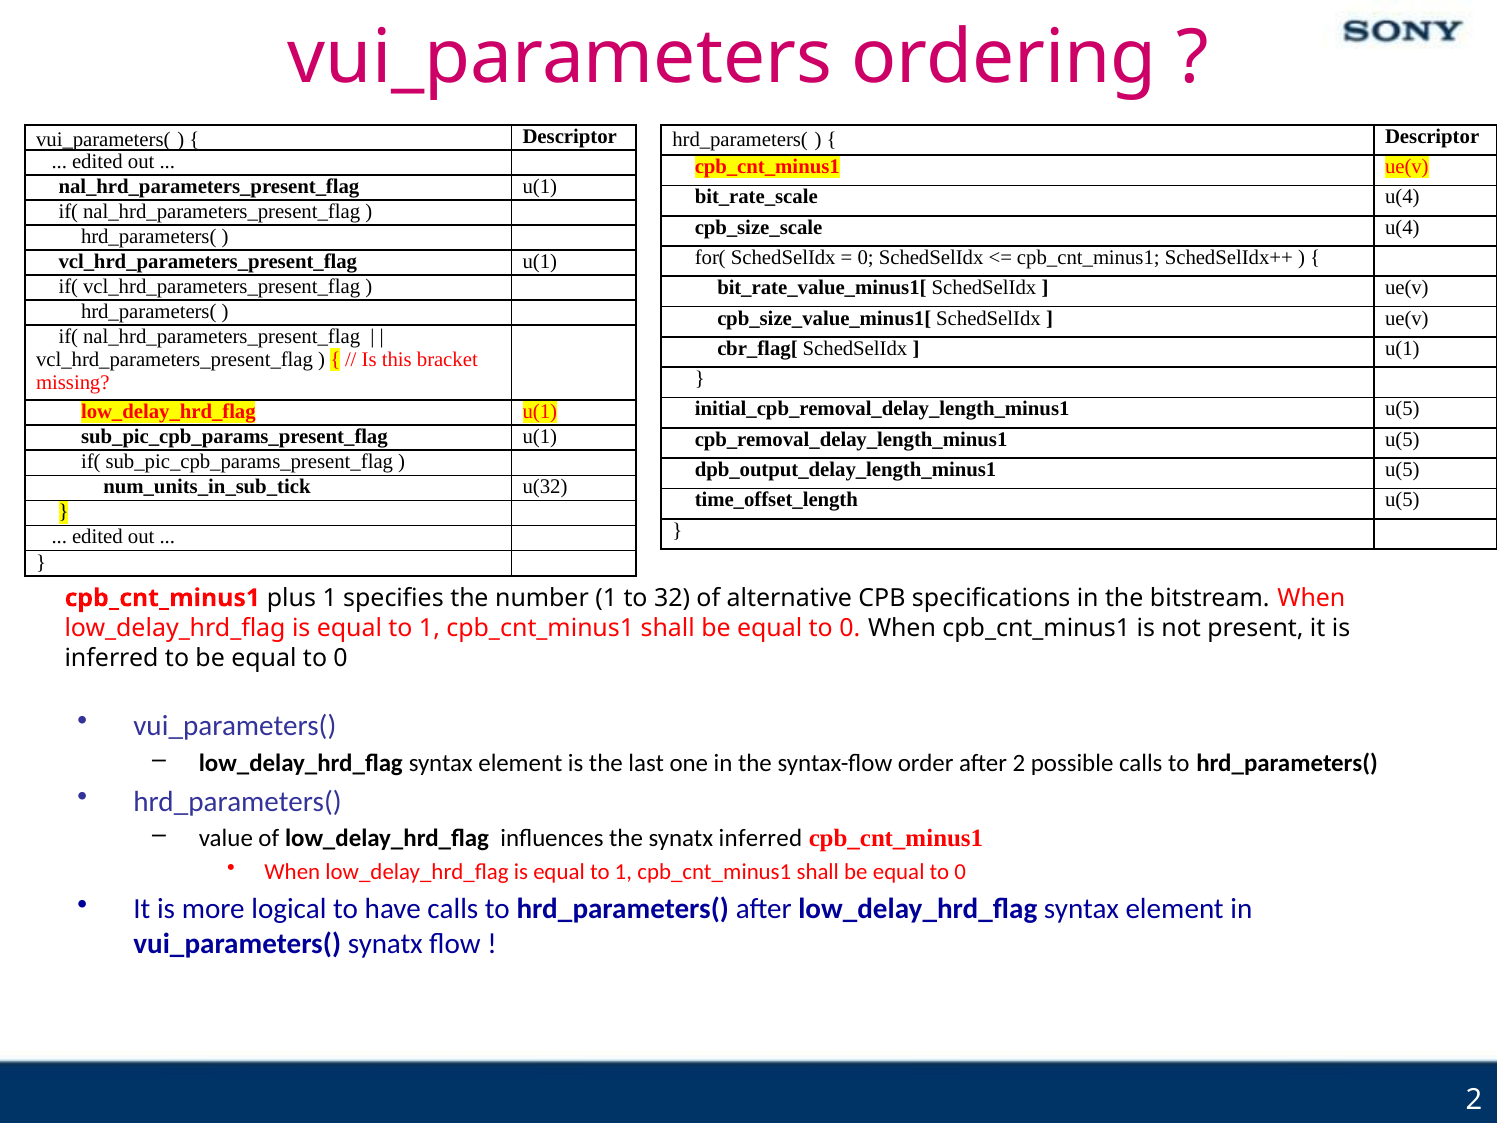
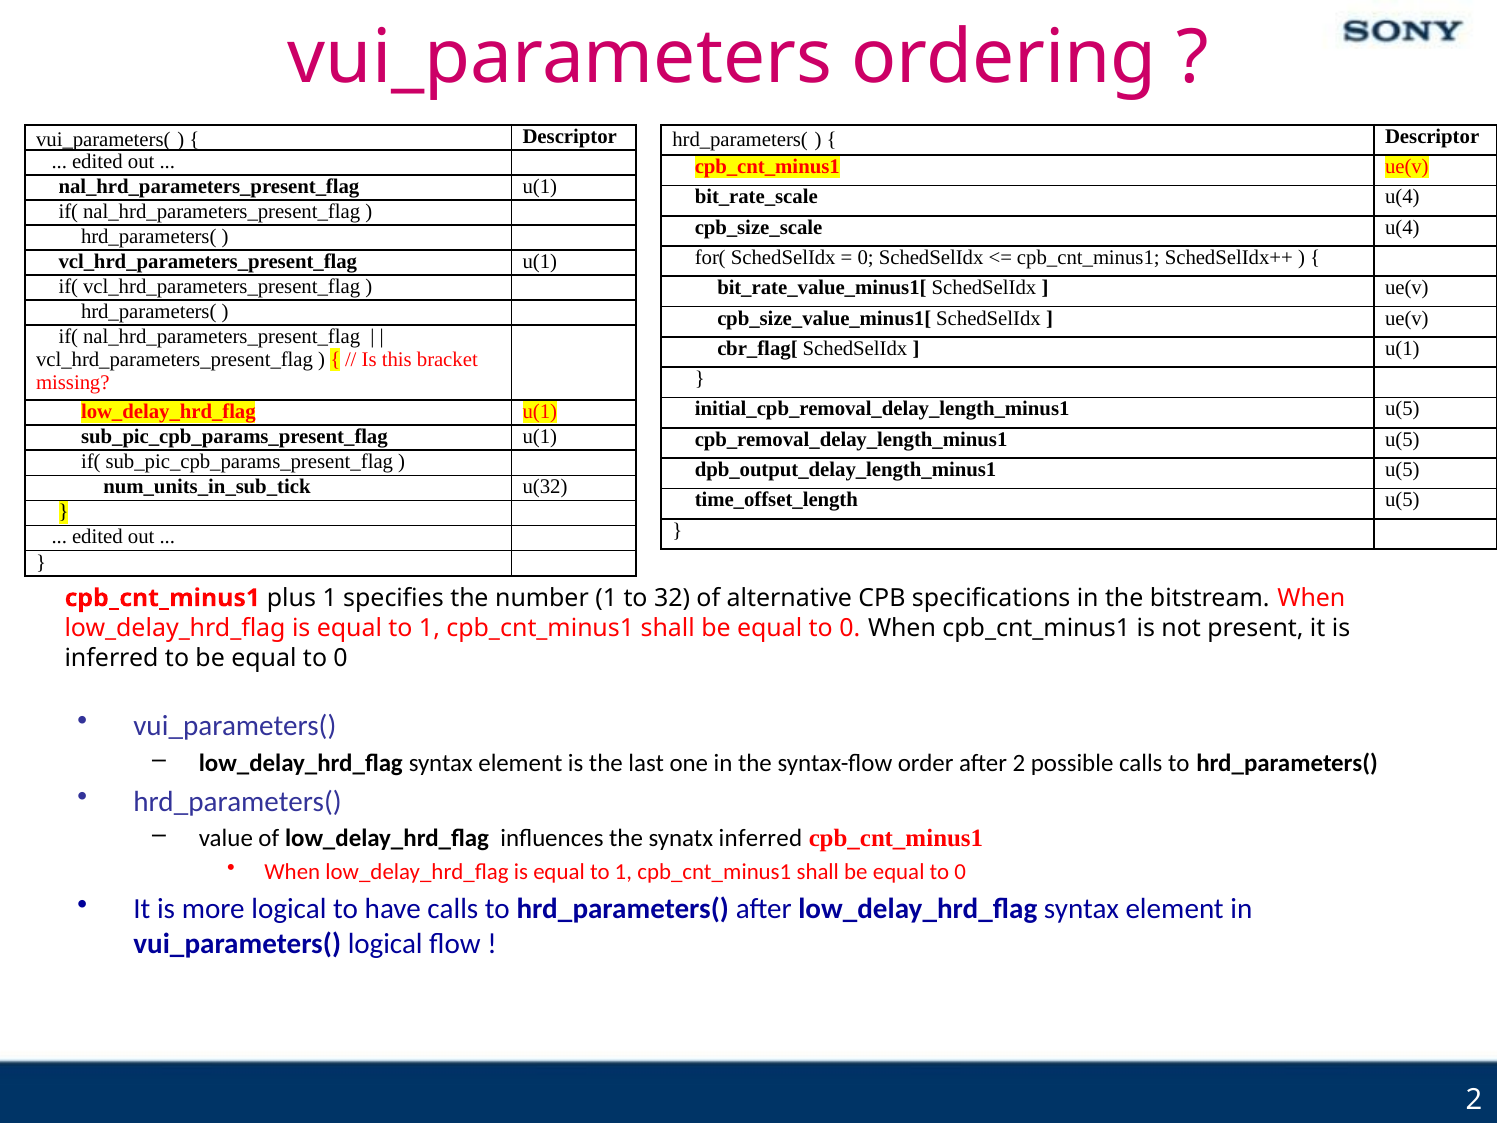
vui_parameters( synatx: synatx -> logical
